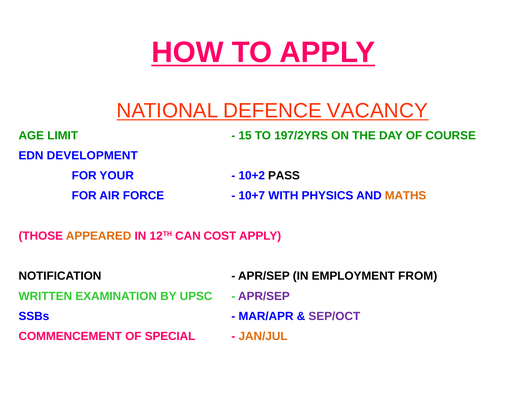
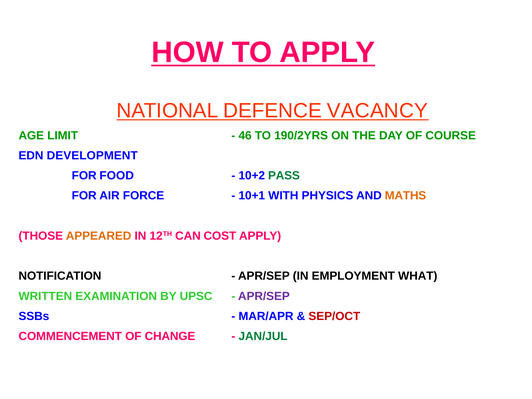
15: 15 -> 46
197/2YRS: 197/2YRS -> 190/2YRS
YOUR: YOUR -> FOOD
PASS colour: black -> green
10+7: 10+7 -> 10+1
FROM: FROM -> WHAT
SEP/OCT colour: purple -> red
SPECIAL: SPECIAL -> CHANGE
JAN/JUL colour: orange -> green
